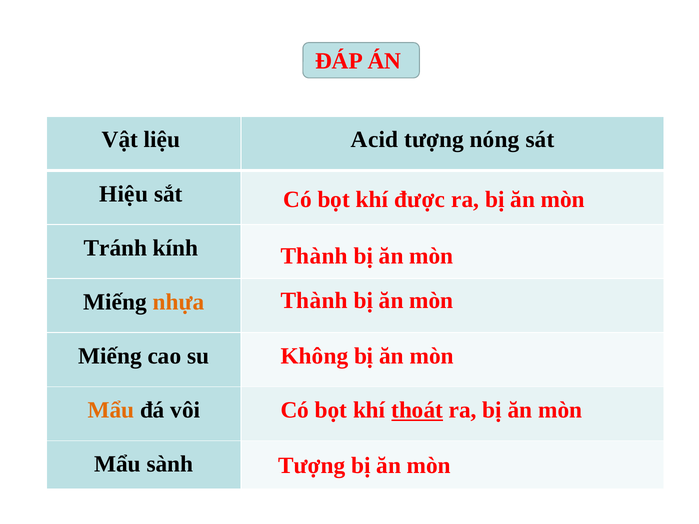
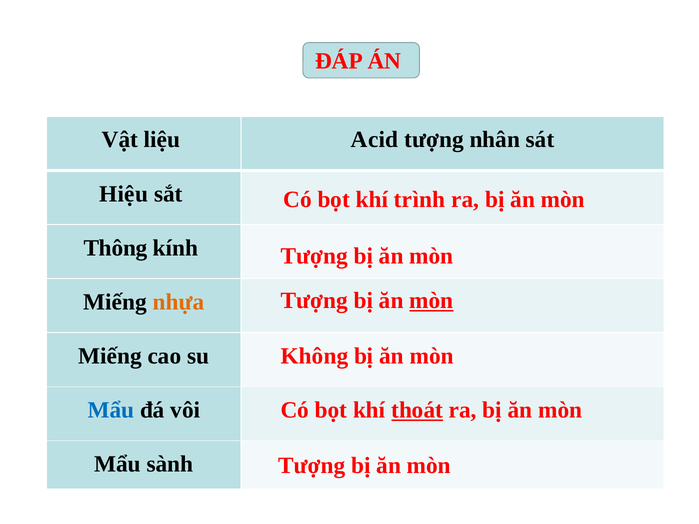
nóng: nóng -> nhân
được: được -> trình
Tránh: Tránh -> Thông
Thành at (314, 256): Thành -> Tượng
Thành at (314, 301): Thành -> Tượng
mòn at (431, 301) underline: none -> present
Mẩu at (111, 410) colour: orange -> blue
